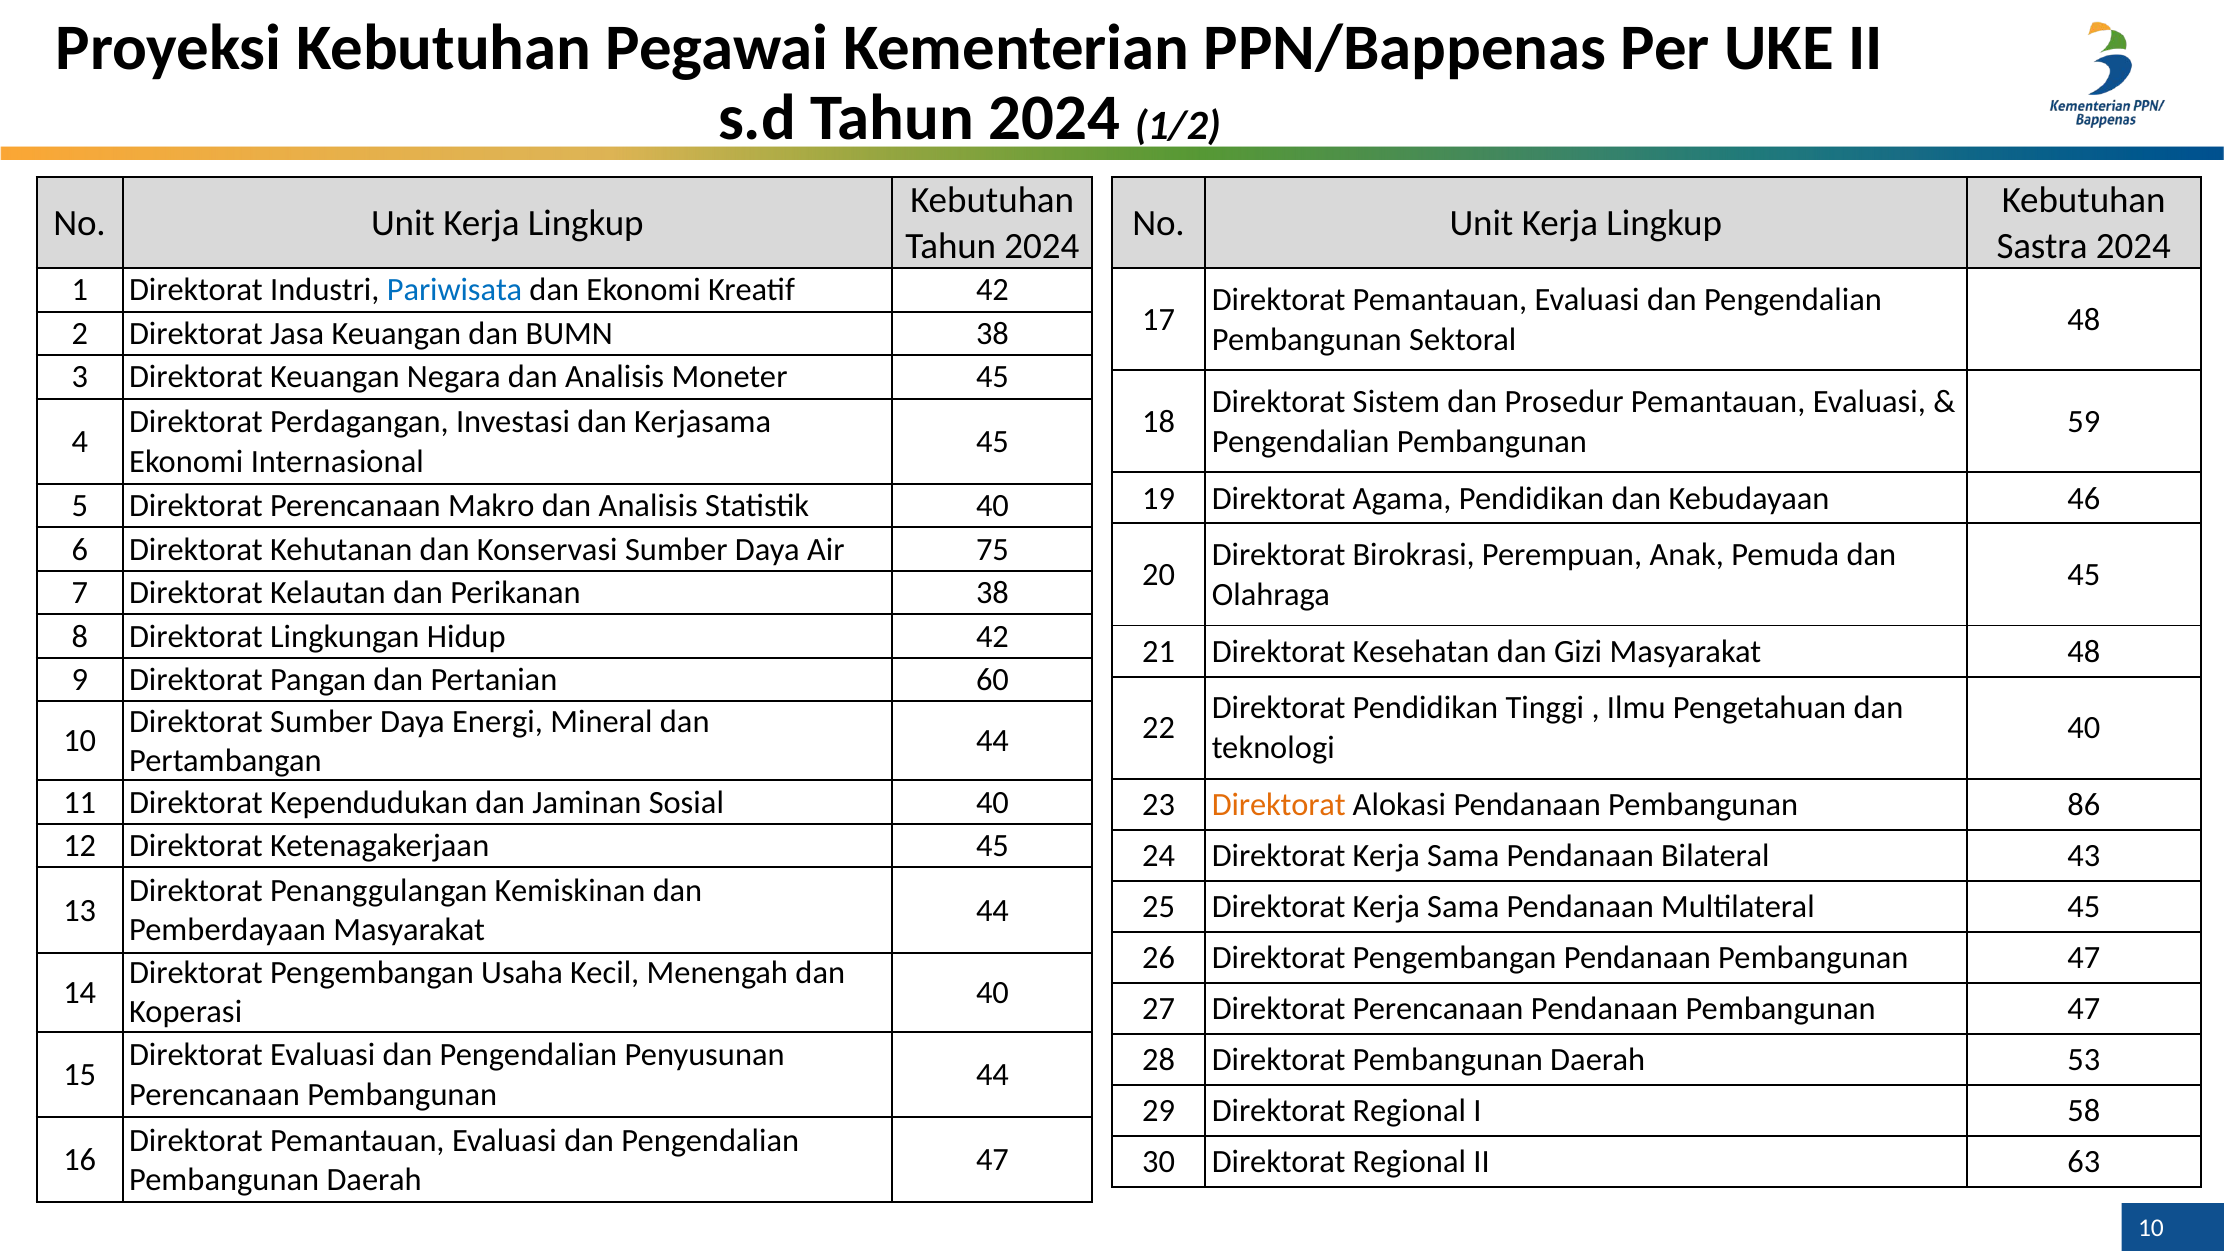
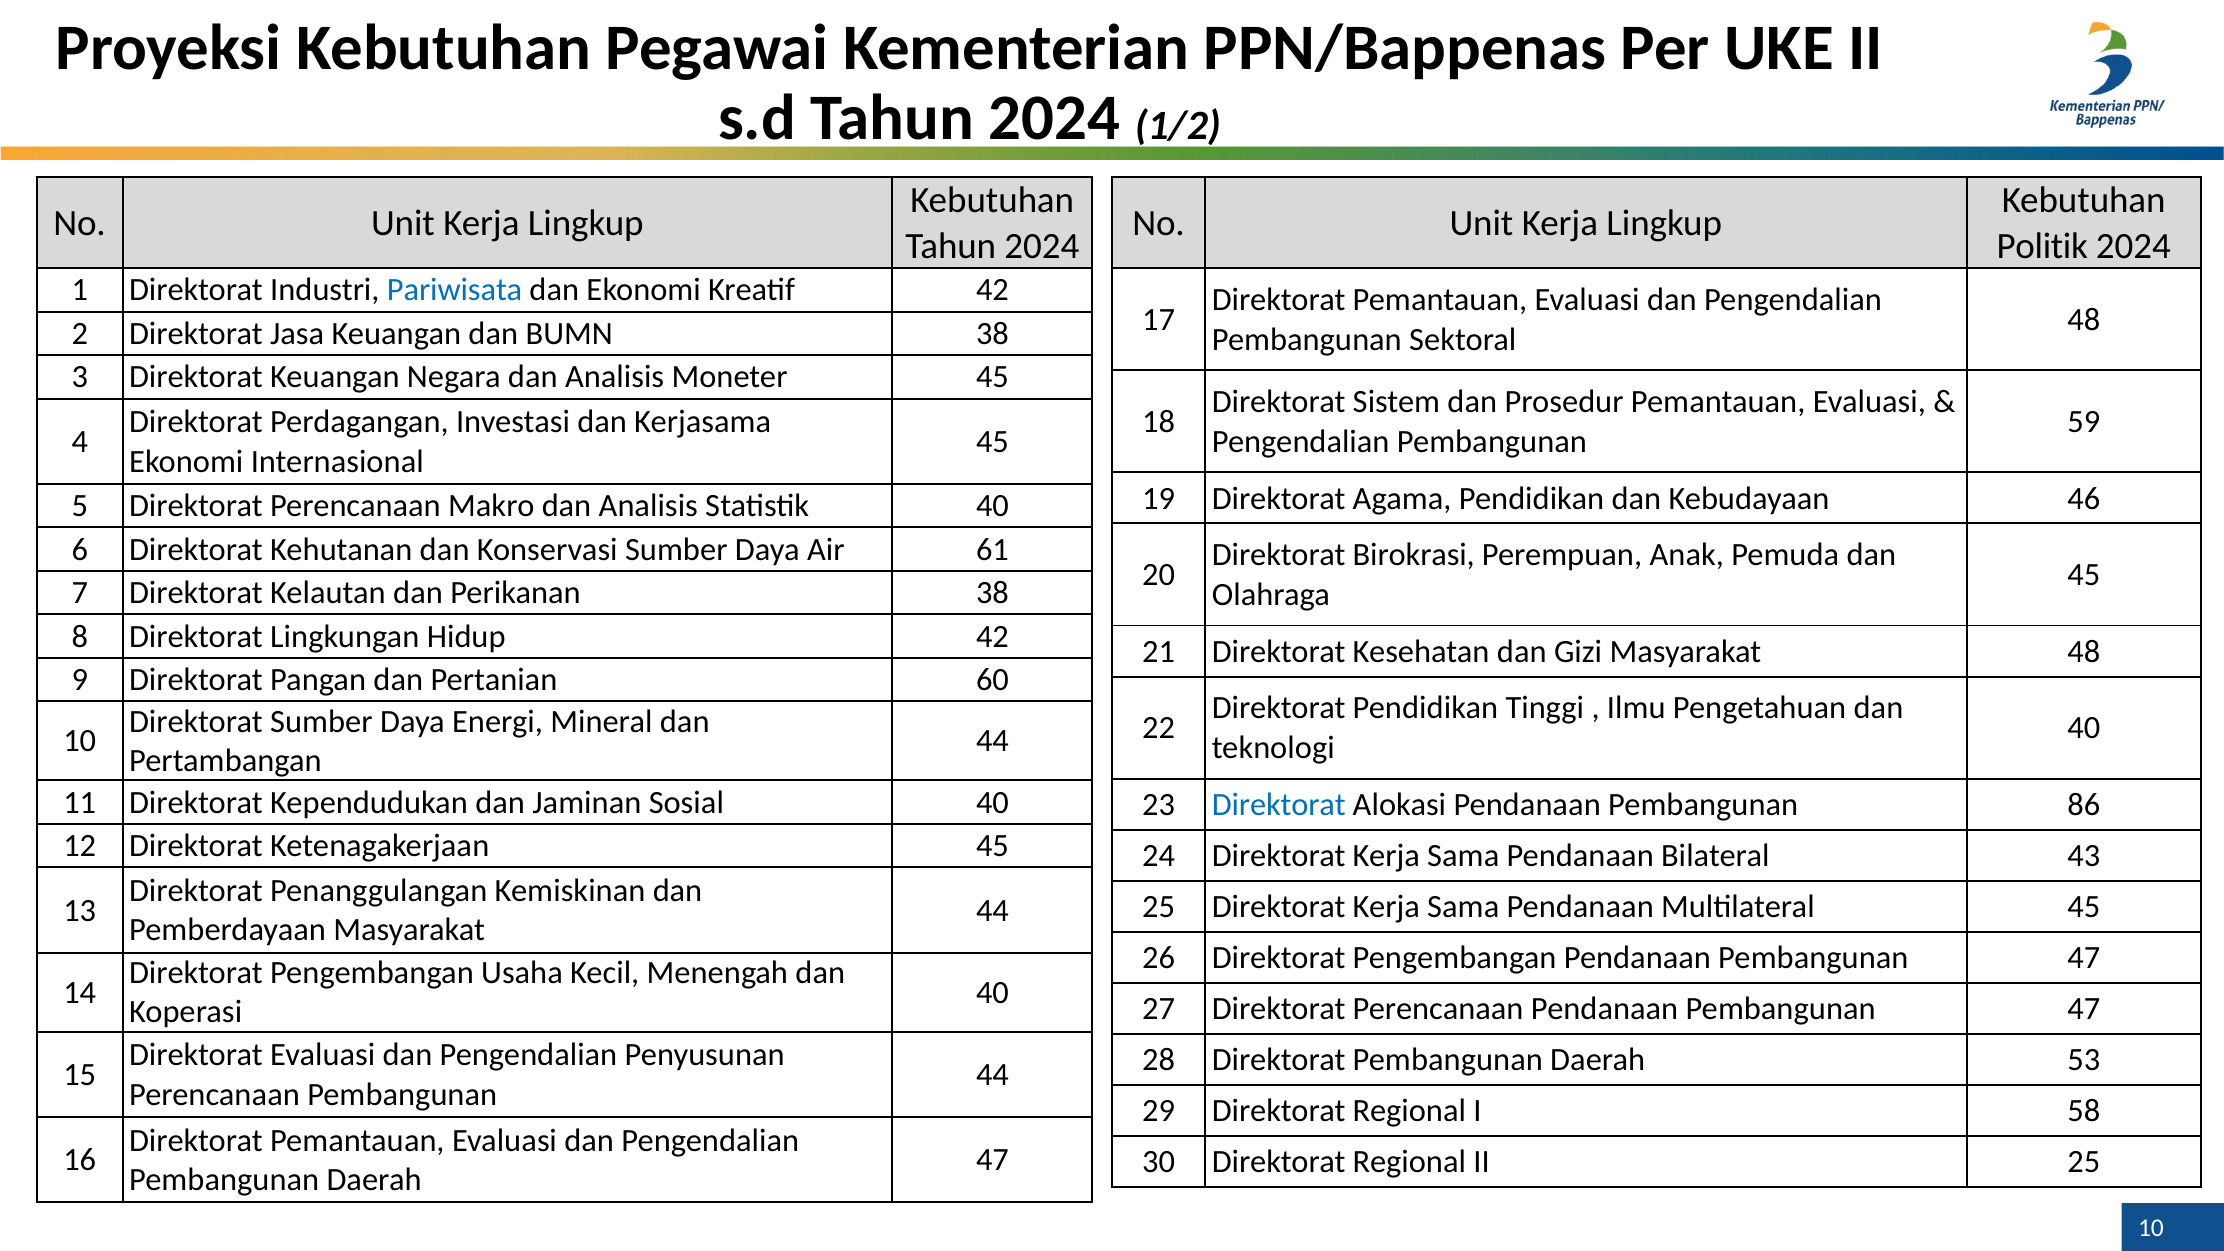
Sastra: Sastra -> Politik
75: 75 -> 61
Direktorat at (1279, 805) colour: orange -> blue
II 63: 63 -> 25
